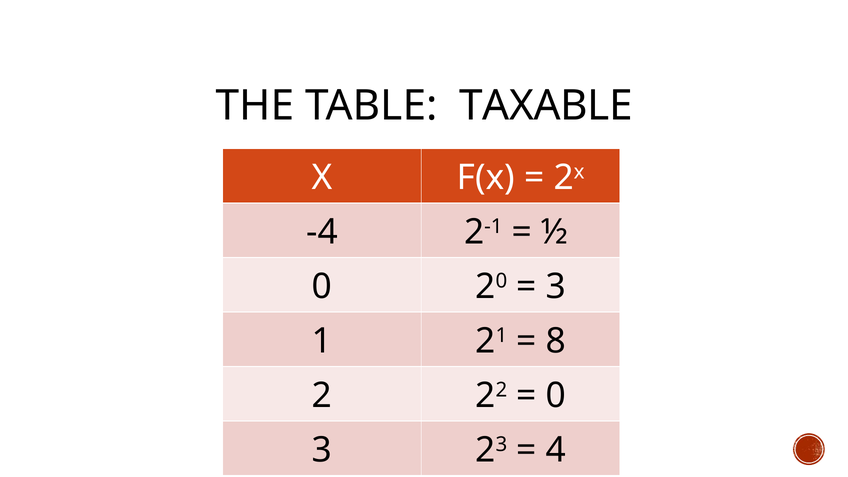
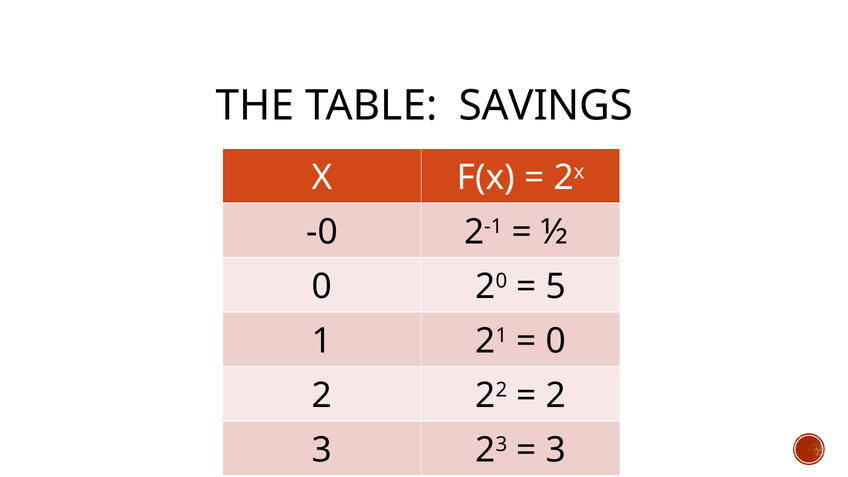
TAXABLE: TAXABLE -> SAVINGS
-4: -4 -> -0
3 at (556, 287): 3 -> 5
8 at (556, 341): 8 -> 0
0 at (556, 396): 0 -> 2
4 at (556, 450): 4 -> 3
